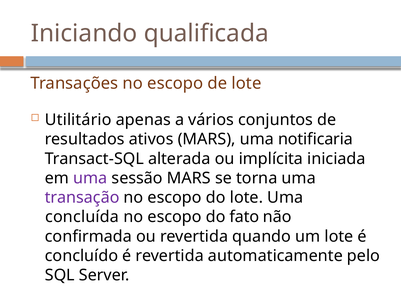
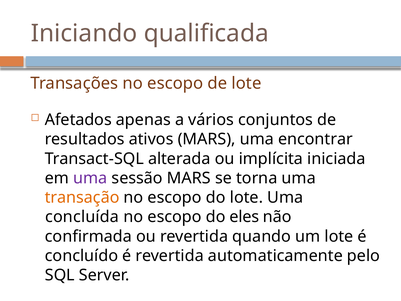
Utilitário: Utilitário -> Afetados
notificaria: notificaria -> encontrar
transação colour: purple -> orange
fato: fato -> eles
